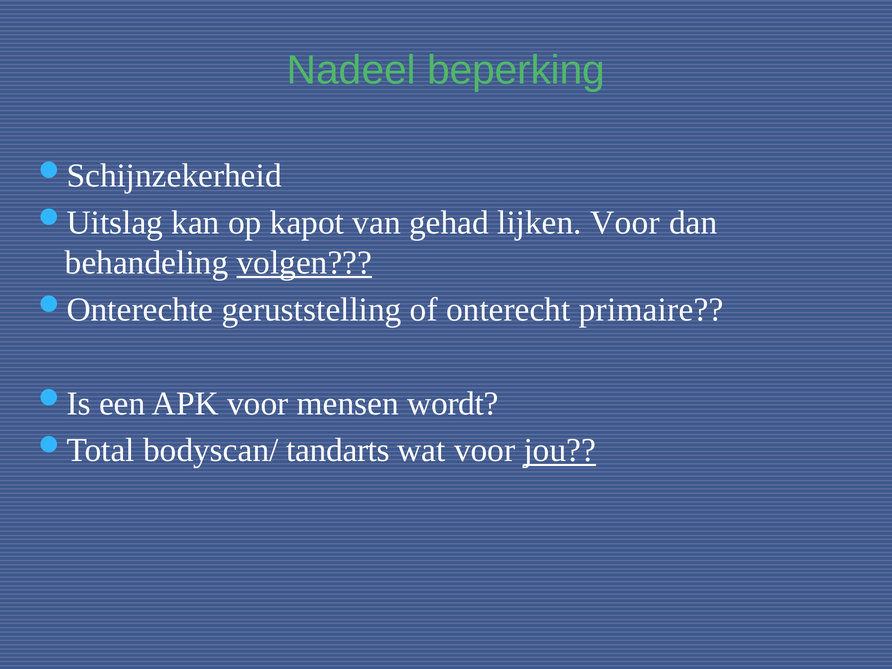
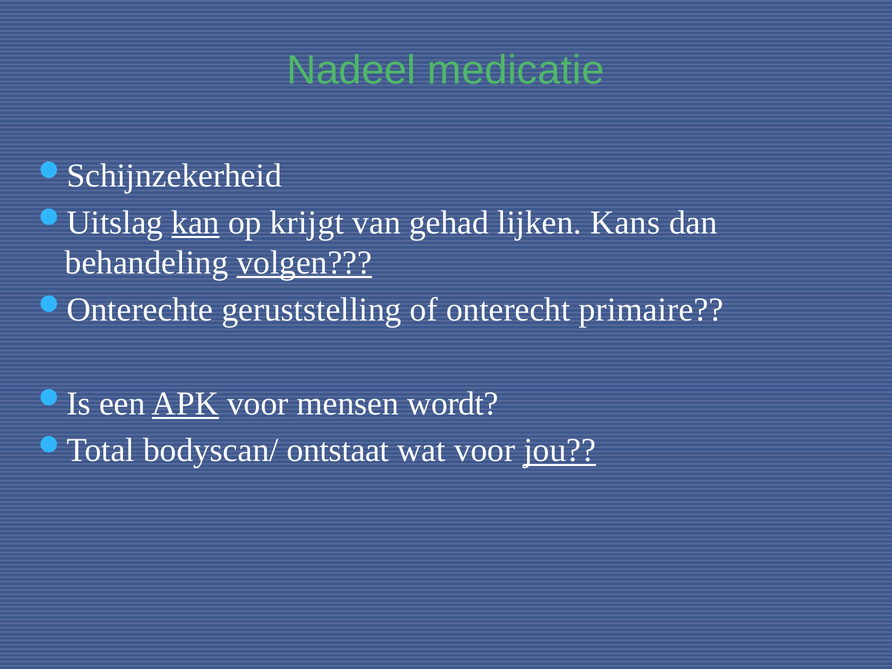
beperking: beperking -> medicatie
kan underline: none -> present
kapot: kapot -> krijgt
lijken Voor: Voor -> Kans
APK underline: none -> present
tandarts: tandarts -> ontstaat
